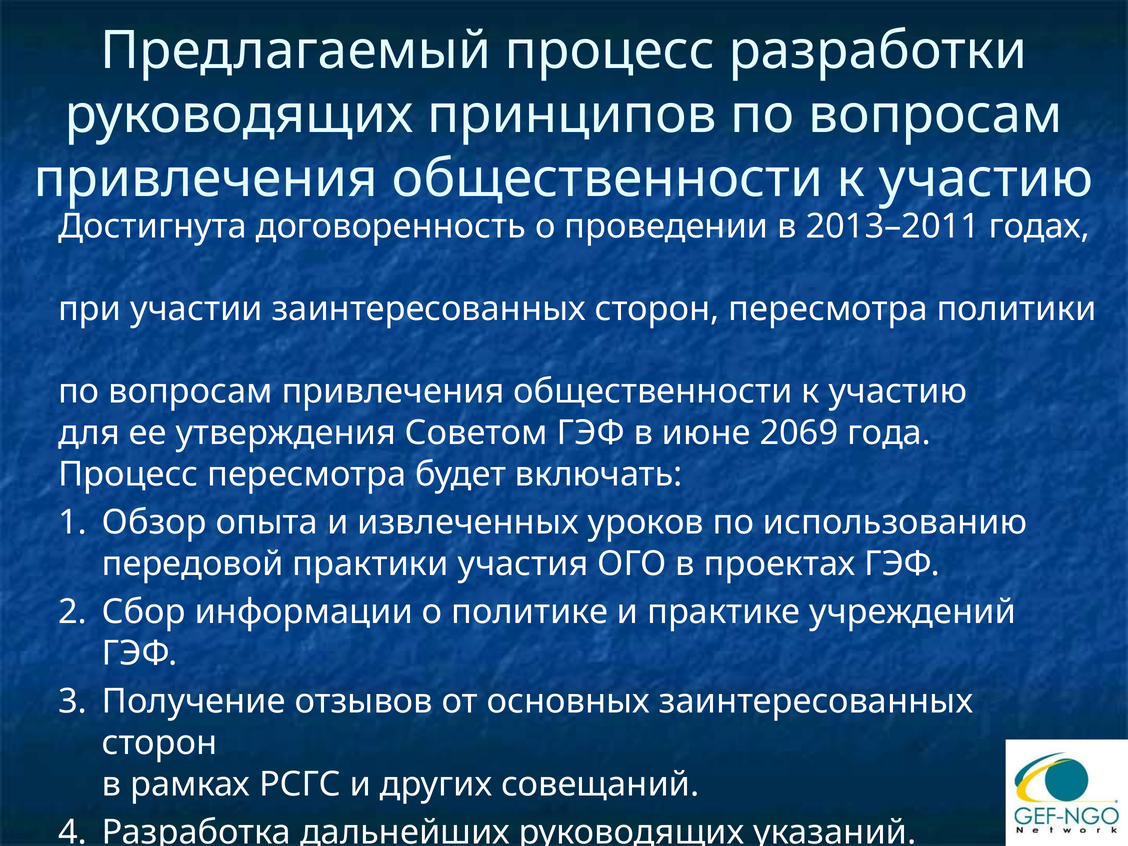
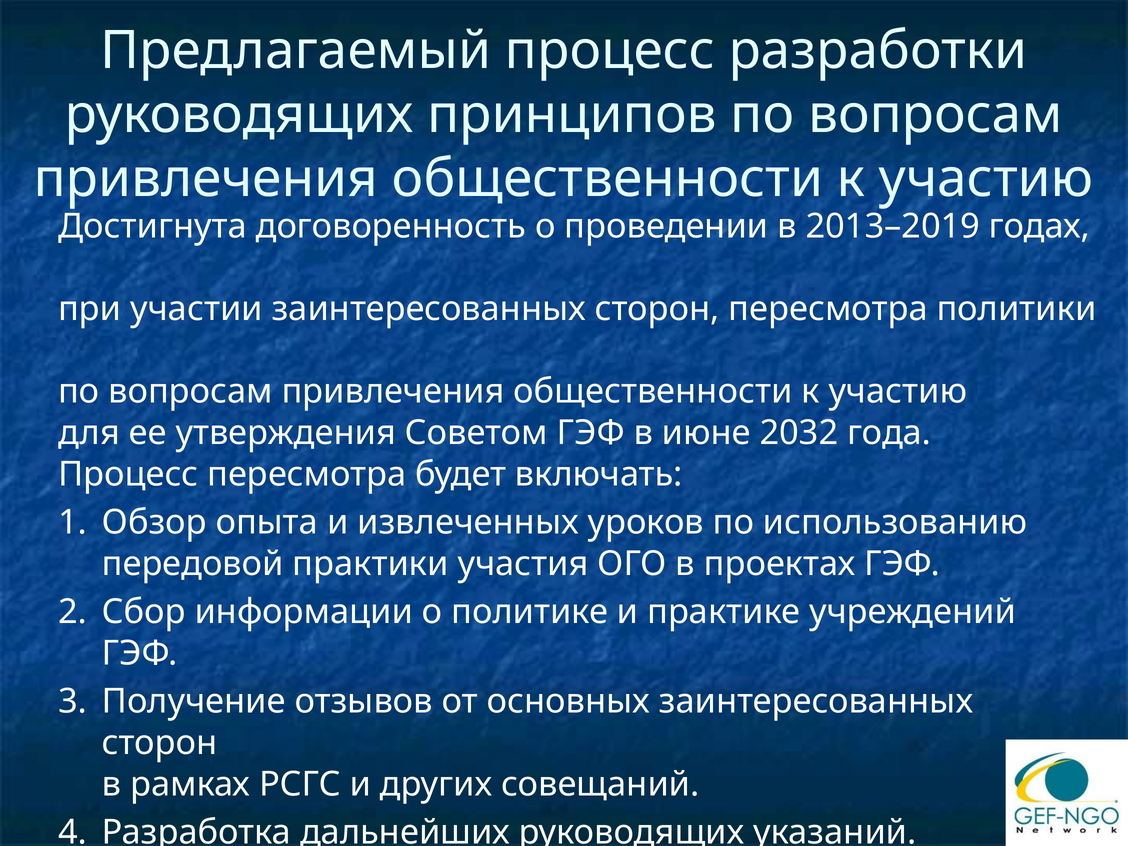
2013–2011: 2013–2011 -> 2013–2019
2069: 2069 -> 2032
